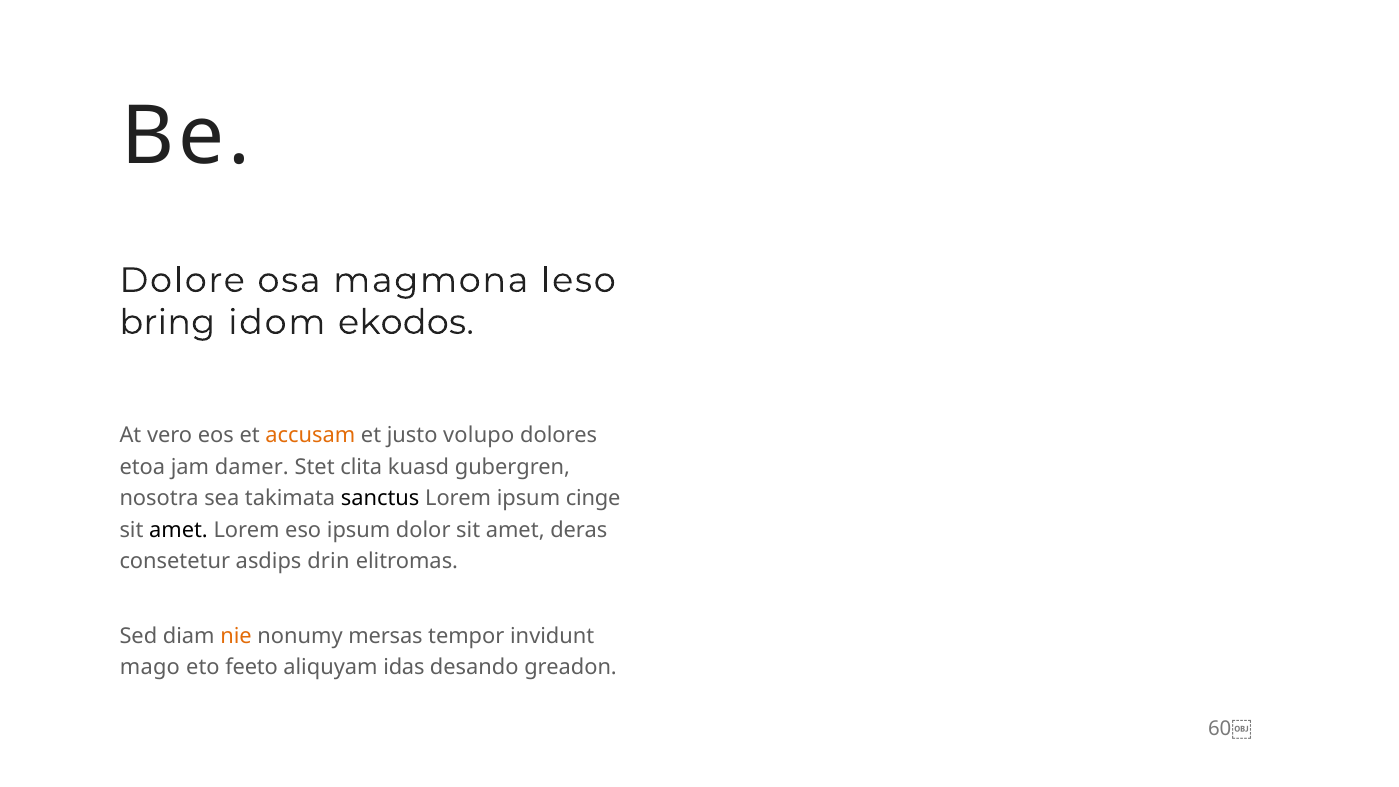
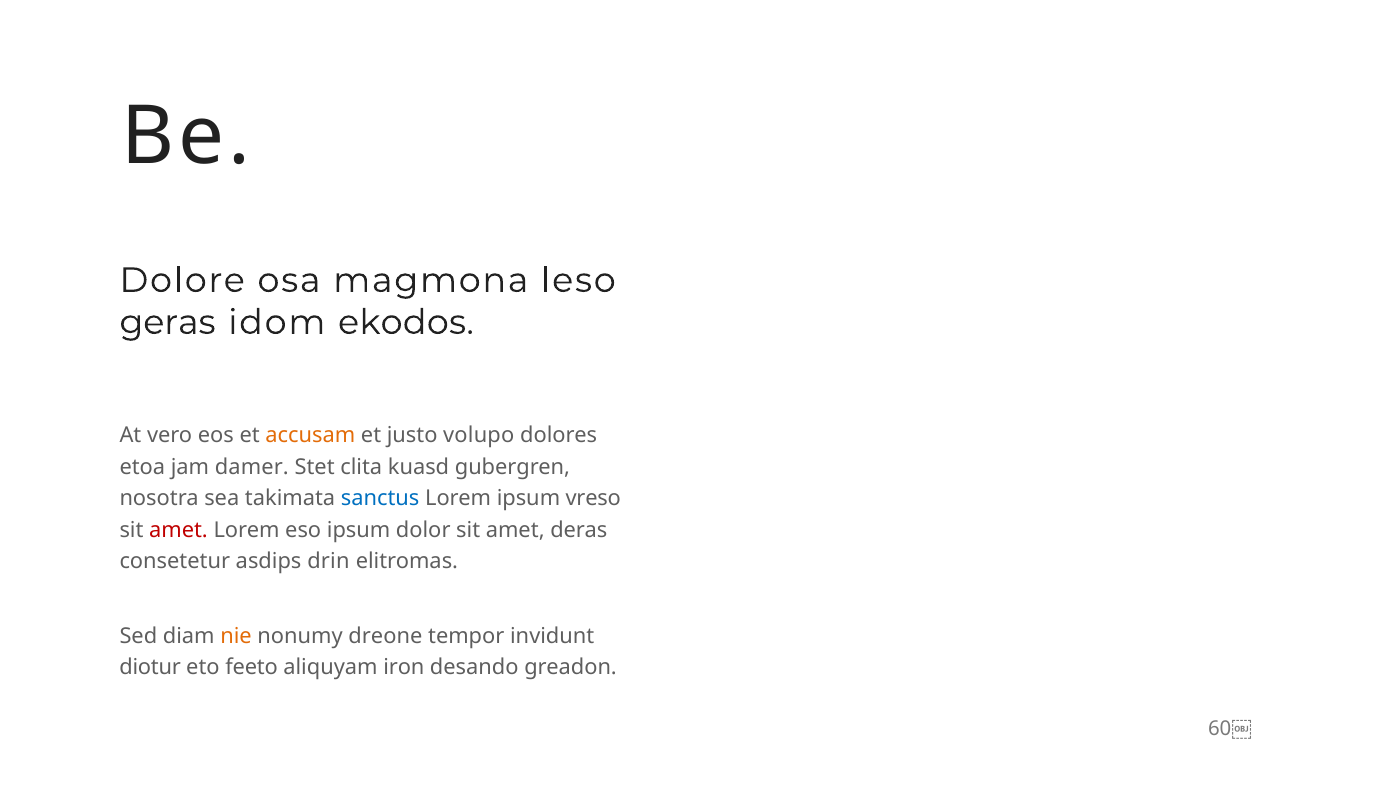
bring: bring -> geras
sanctus colour: black -> blue
cinge: cinge -> vreso
amet at (178, 530) colour: black -> red
mersas: mersas -> dreone
mago: mago -> diotur
idas: idas -> iron
